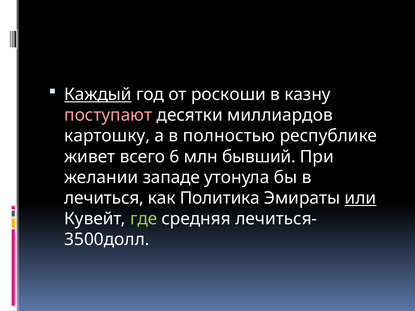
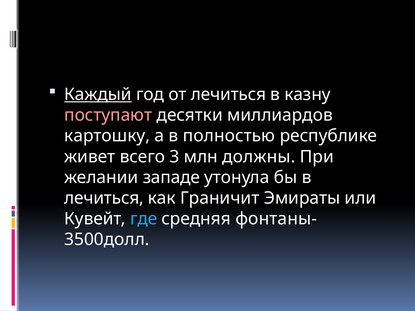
от роскоши: роскоши -> лечиться
6: 6 -> 3
бывший: бывший -> должны
Политика: Политика -> Граничит
или underline: present -> none
где colour: light green -> light blue
лечиться-: лечиться- -> фонтаны-
